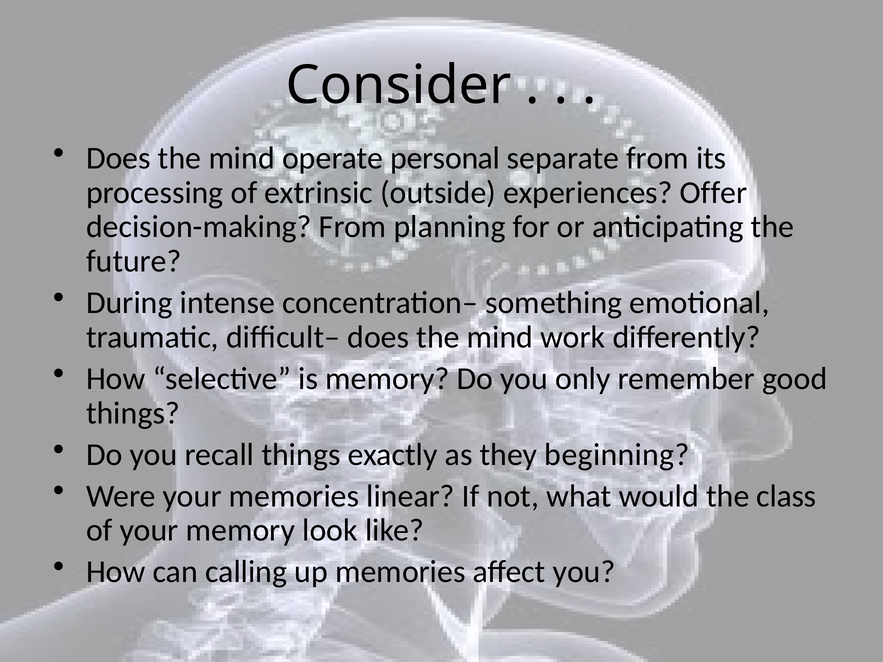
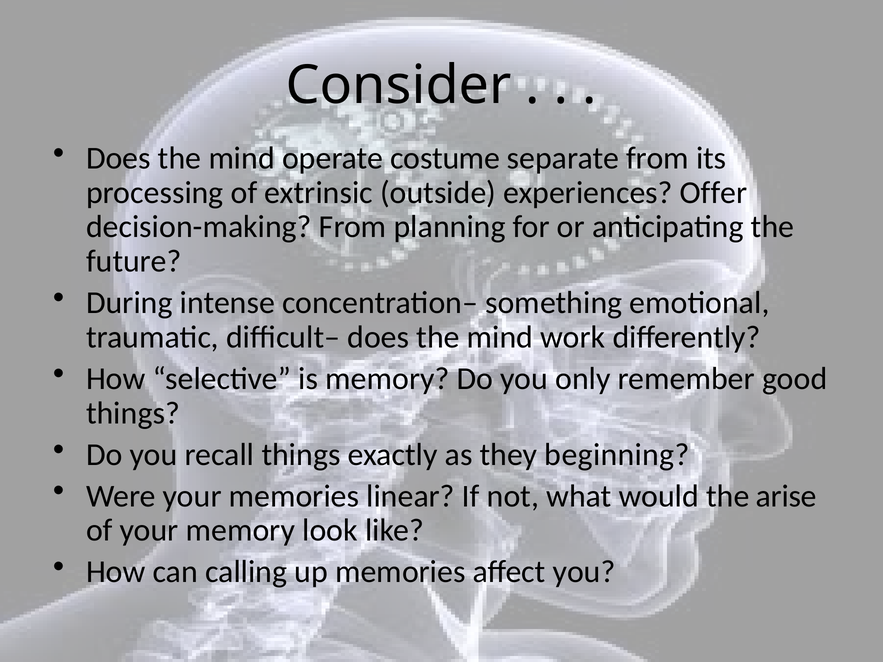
personal: personal -> costume
class: class -> arise
